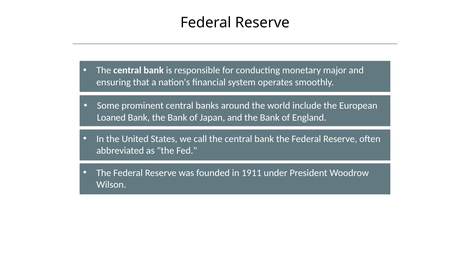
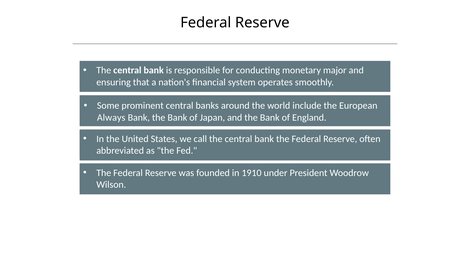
Loaned: Loaned -> Always
1911: 1911 -> 1910
